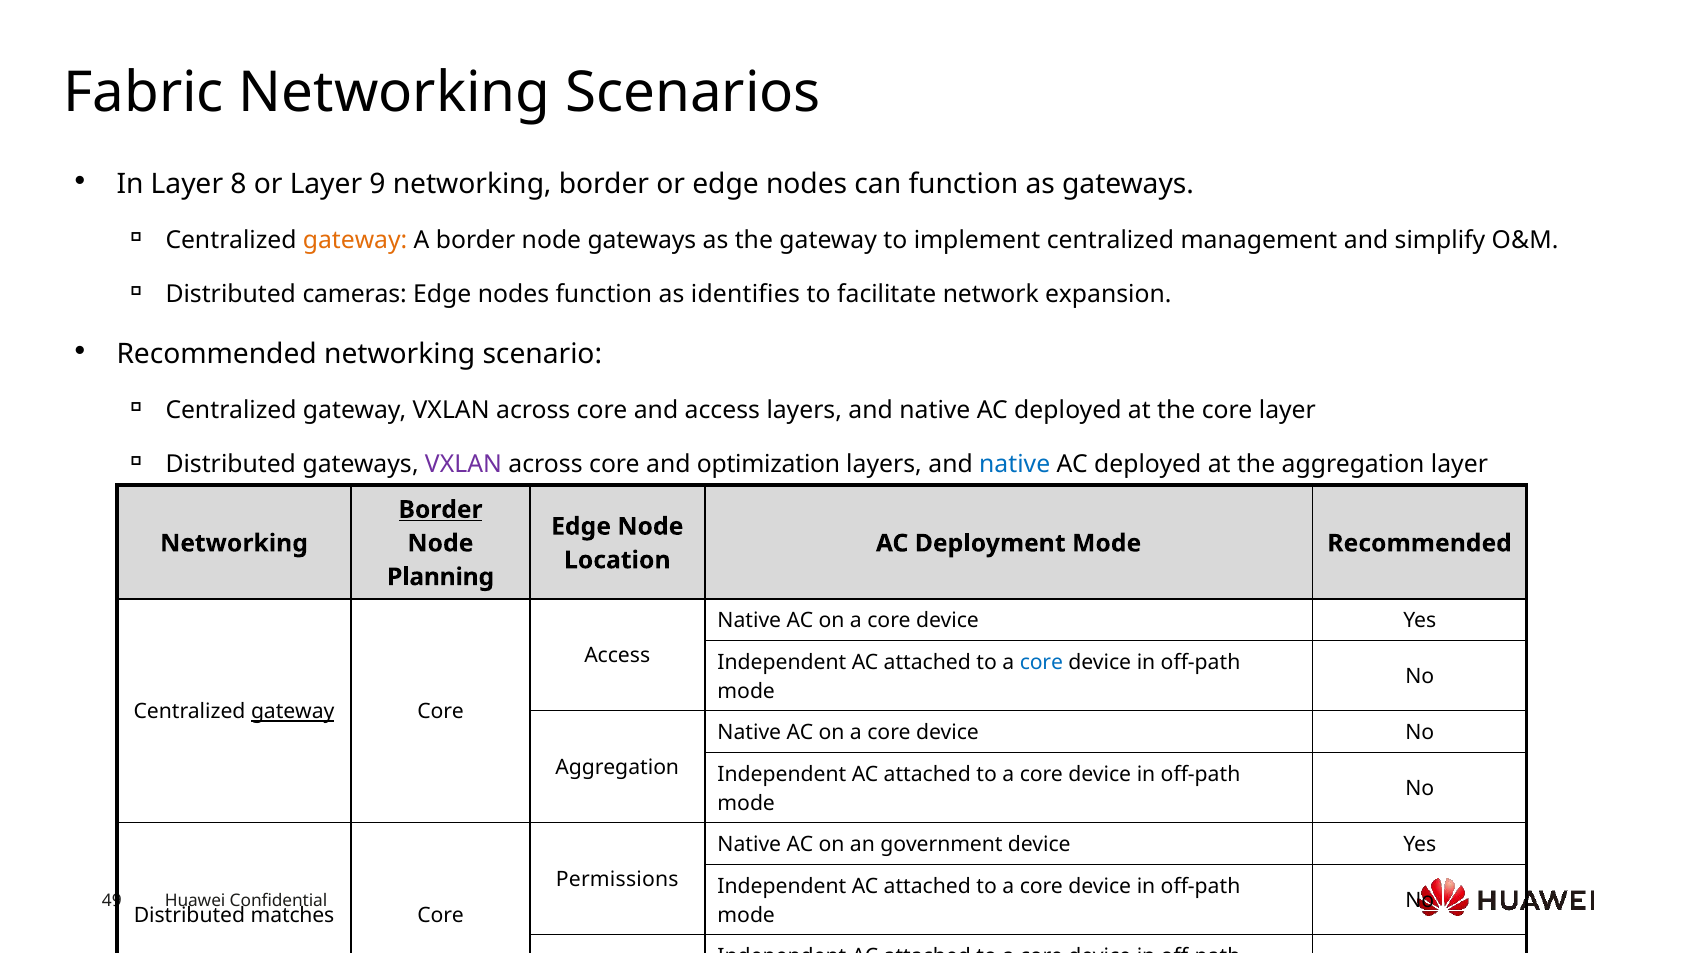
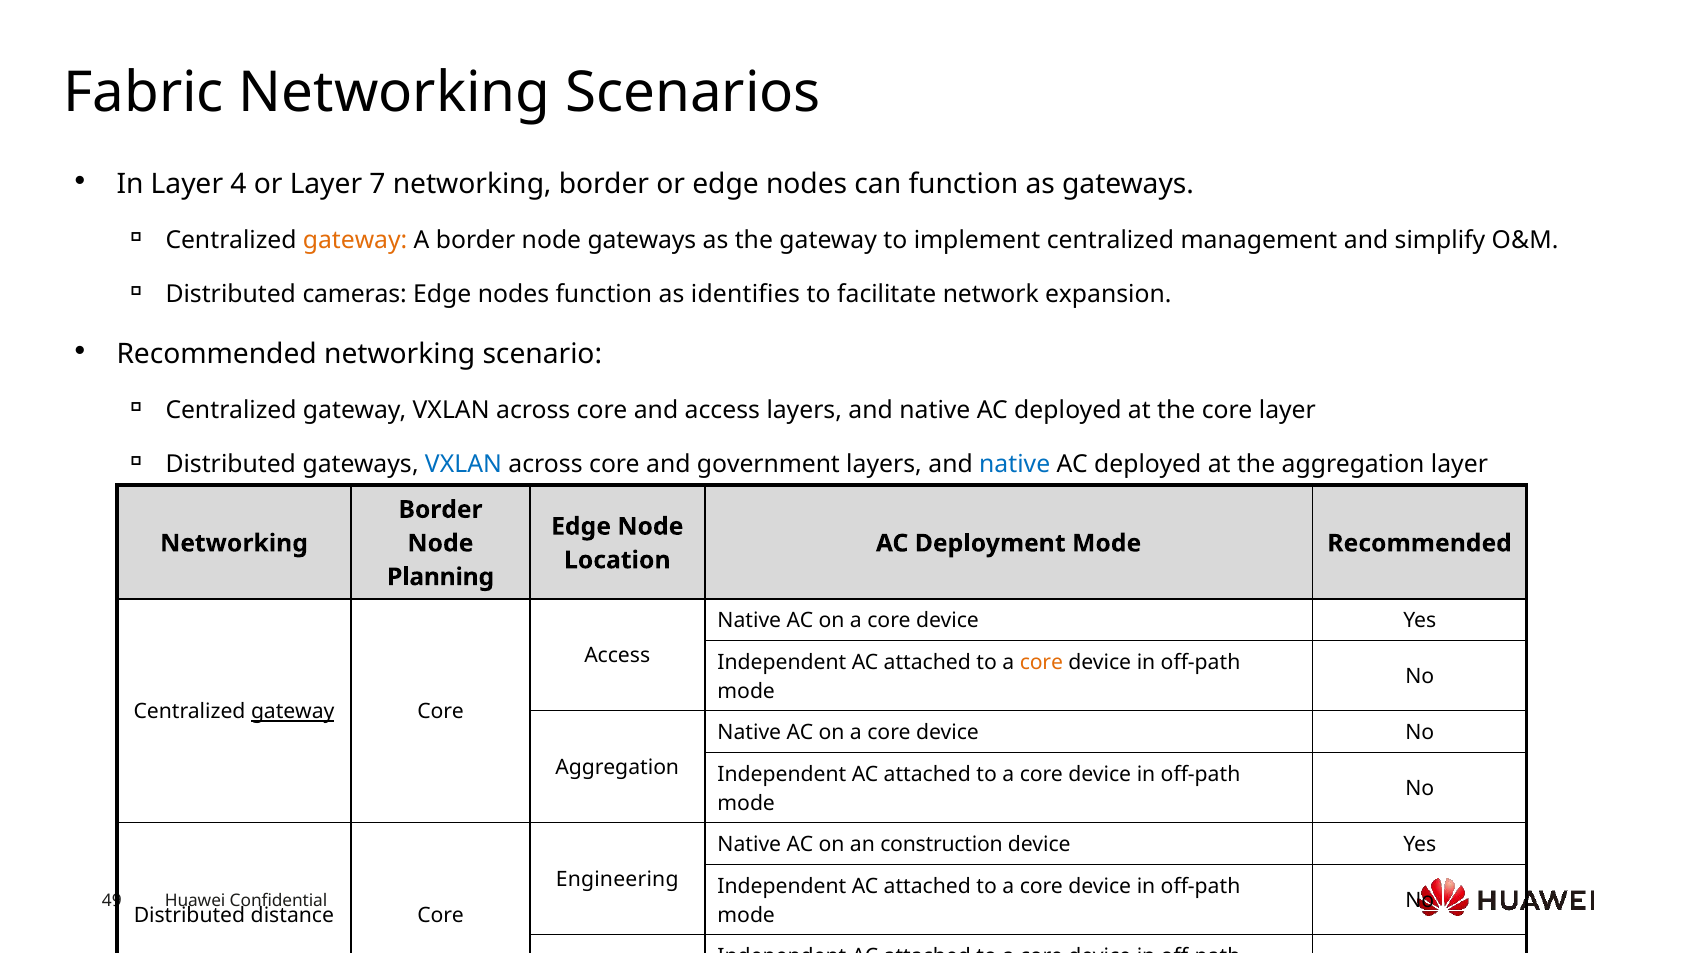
8: 8 -> 4
9: 9 -> 7
VXLAN at (463, 465) colour: purple -> blue
optimization: optimization -> government
Border at (441, 510) underline: present -> none
core at (1041, 663) colour: blue -> orange
government: government -> construction
Permissions: Permissions -> Engineering
matches: matches -> distance
